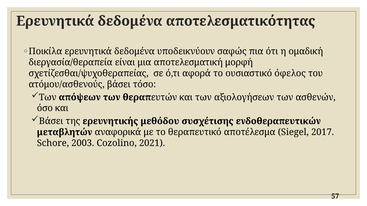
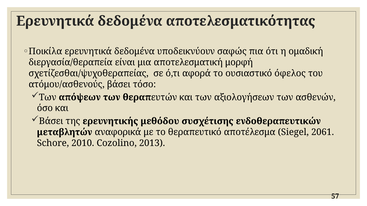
2017: 2017 -> 2061
2003: 2003 -> 2010
2021: 2021 -> 2013
